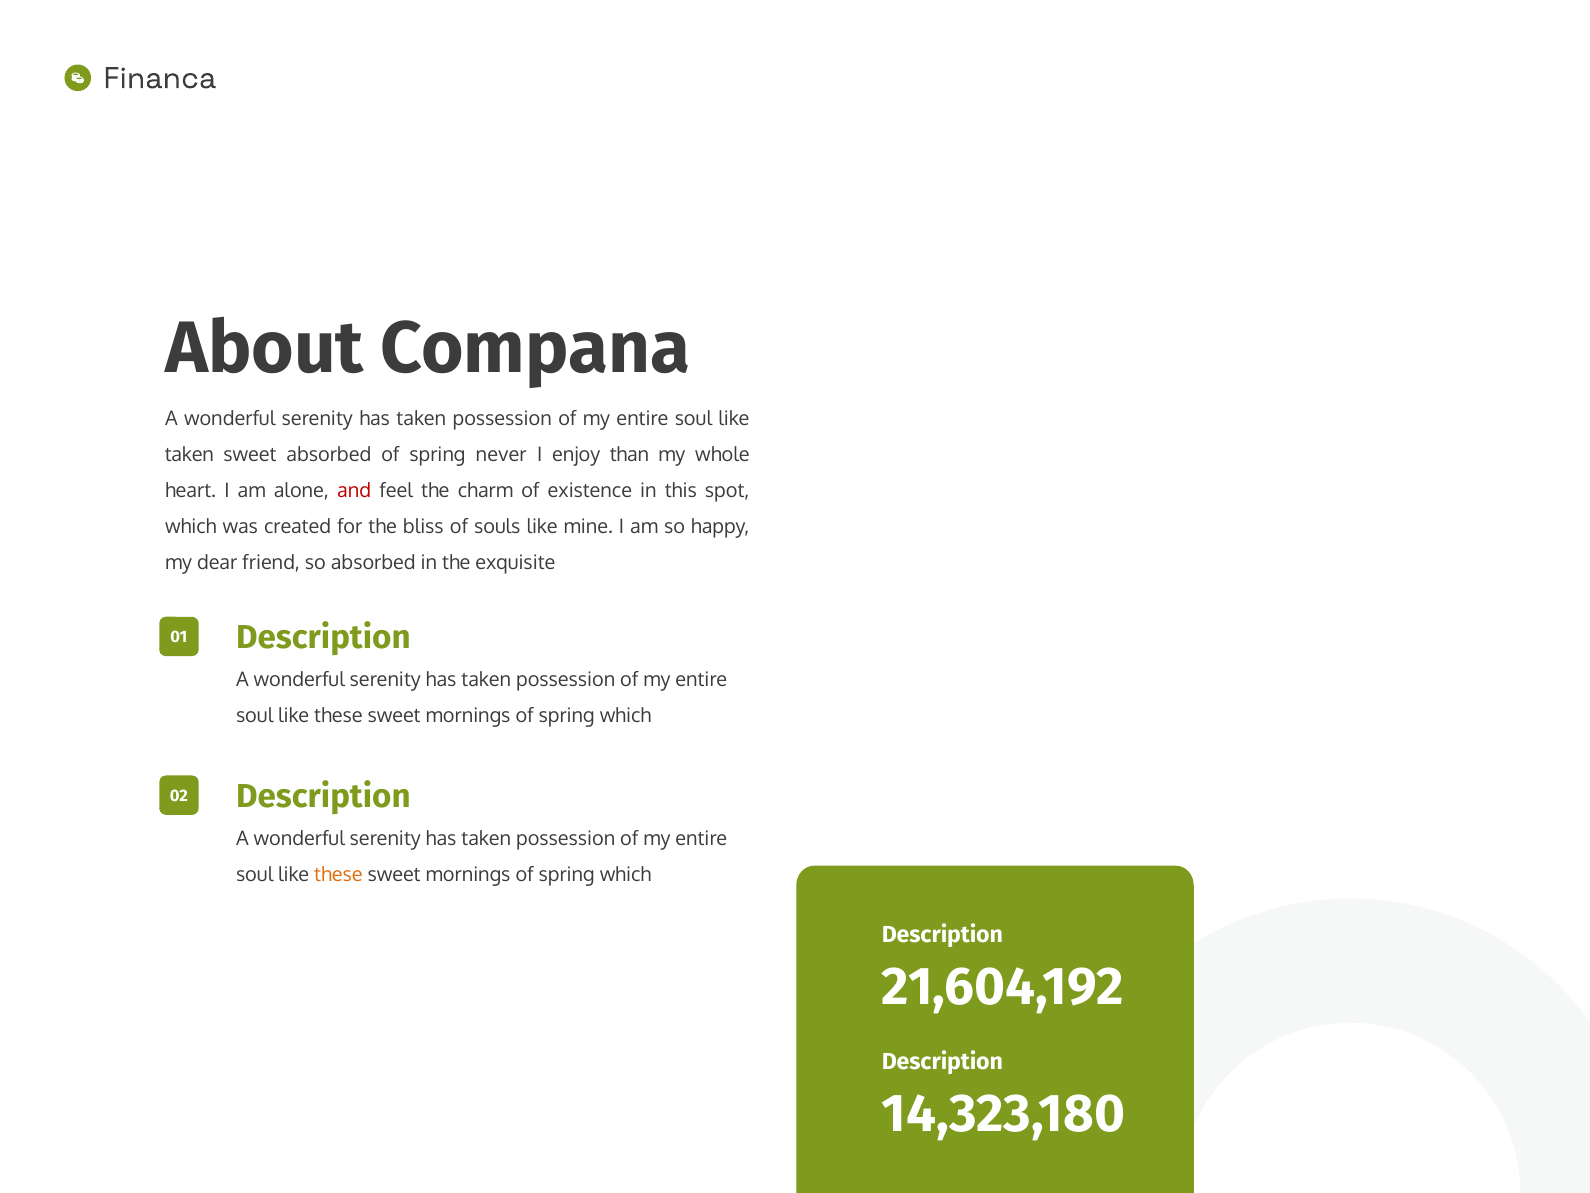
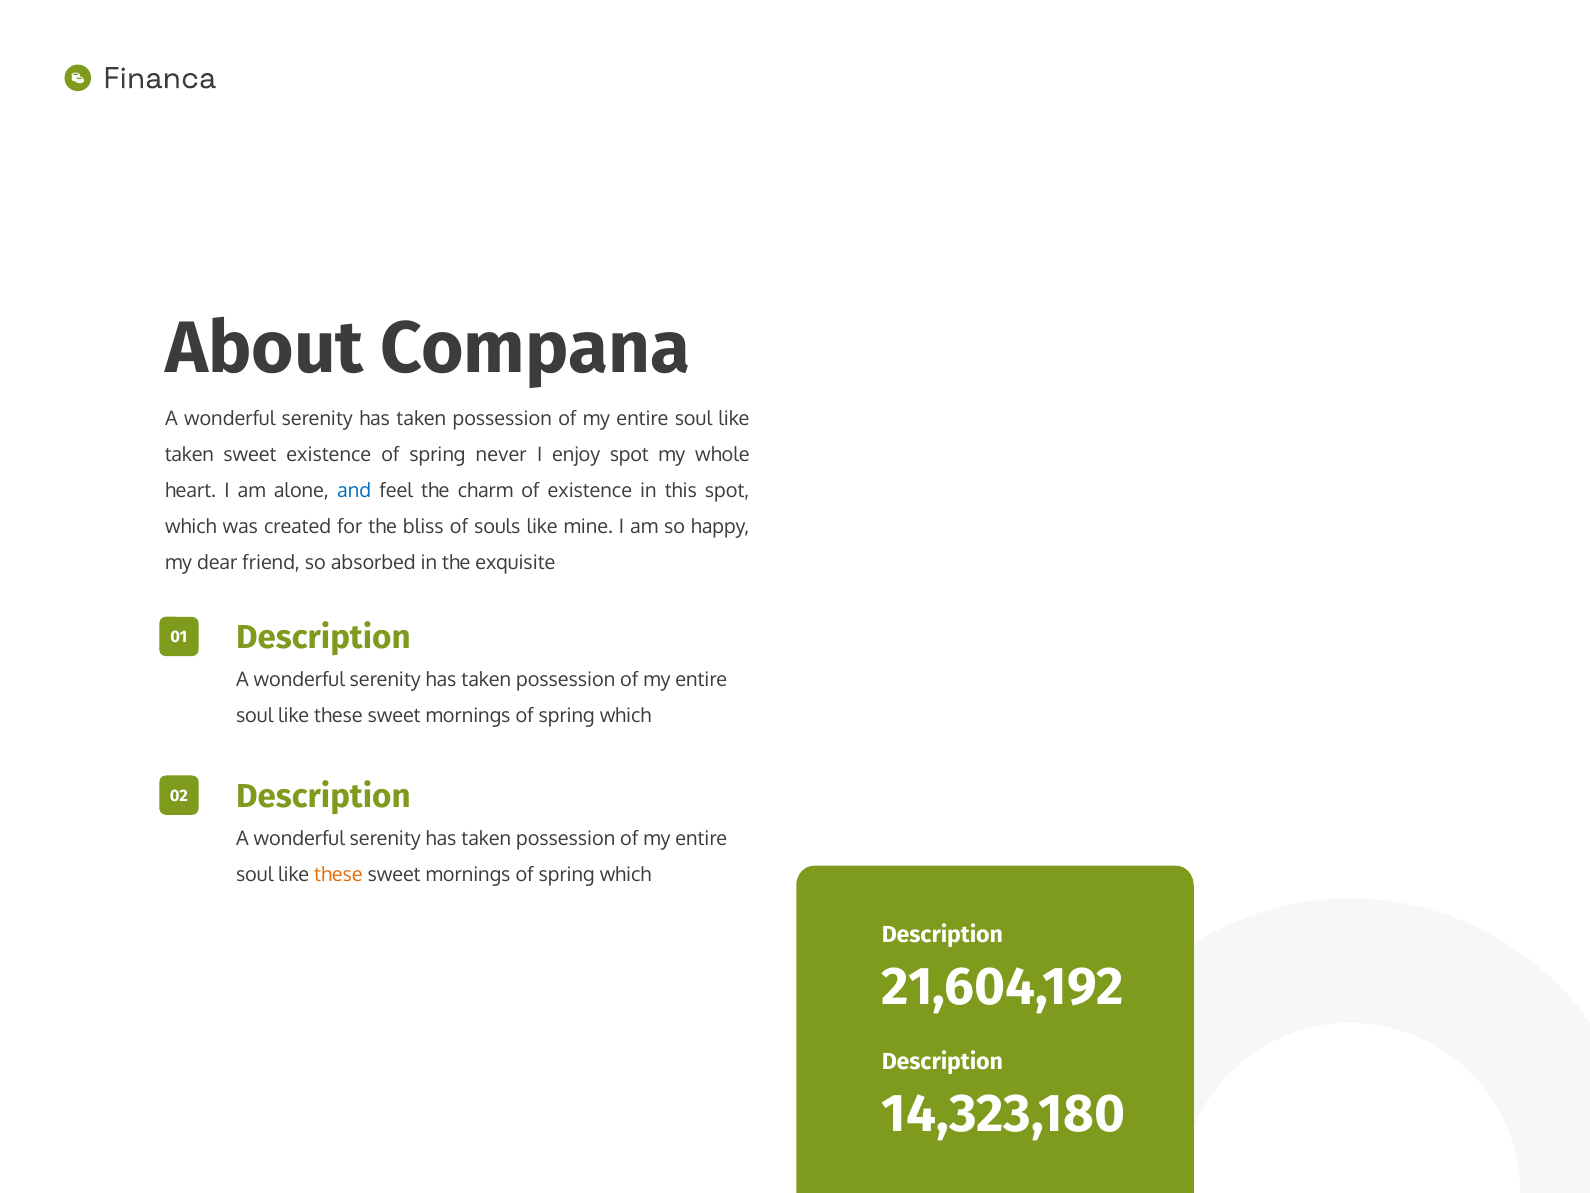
sweet absorbed: absorbed -> existence
enjoy than: than -> spot
and colour: red -> blue
